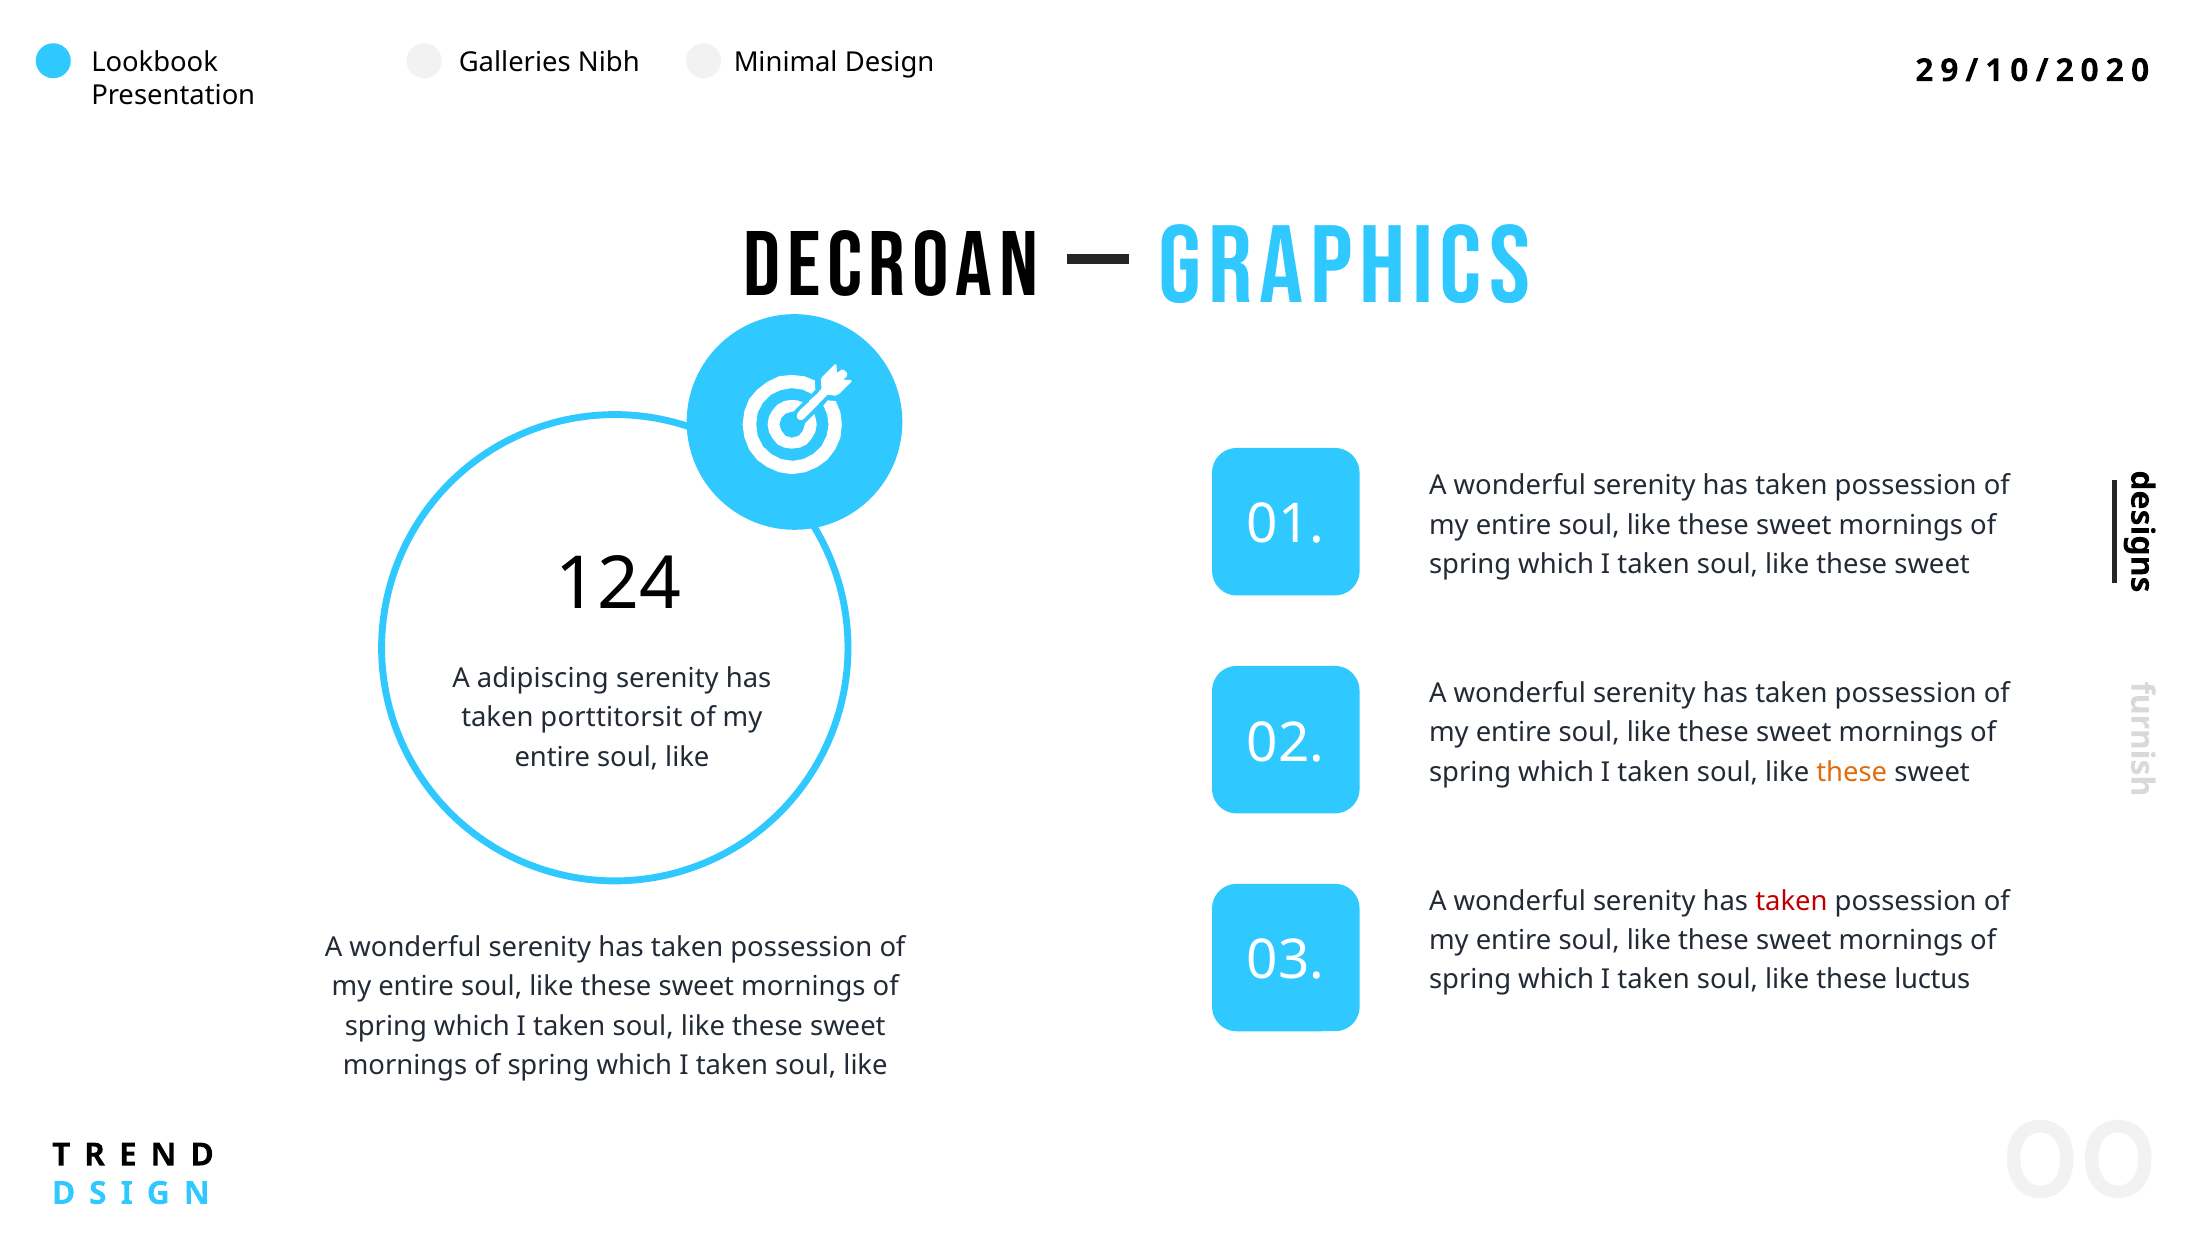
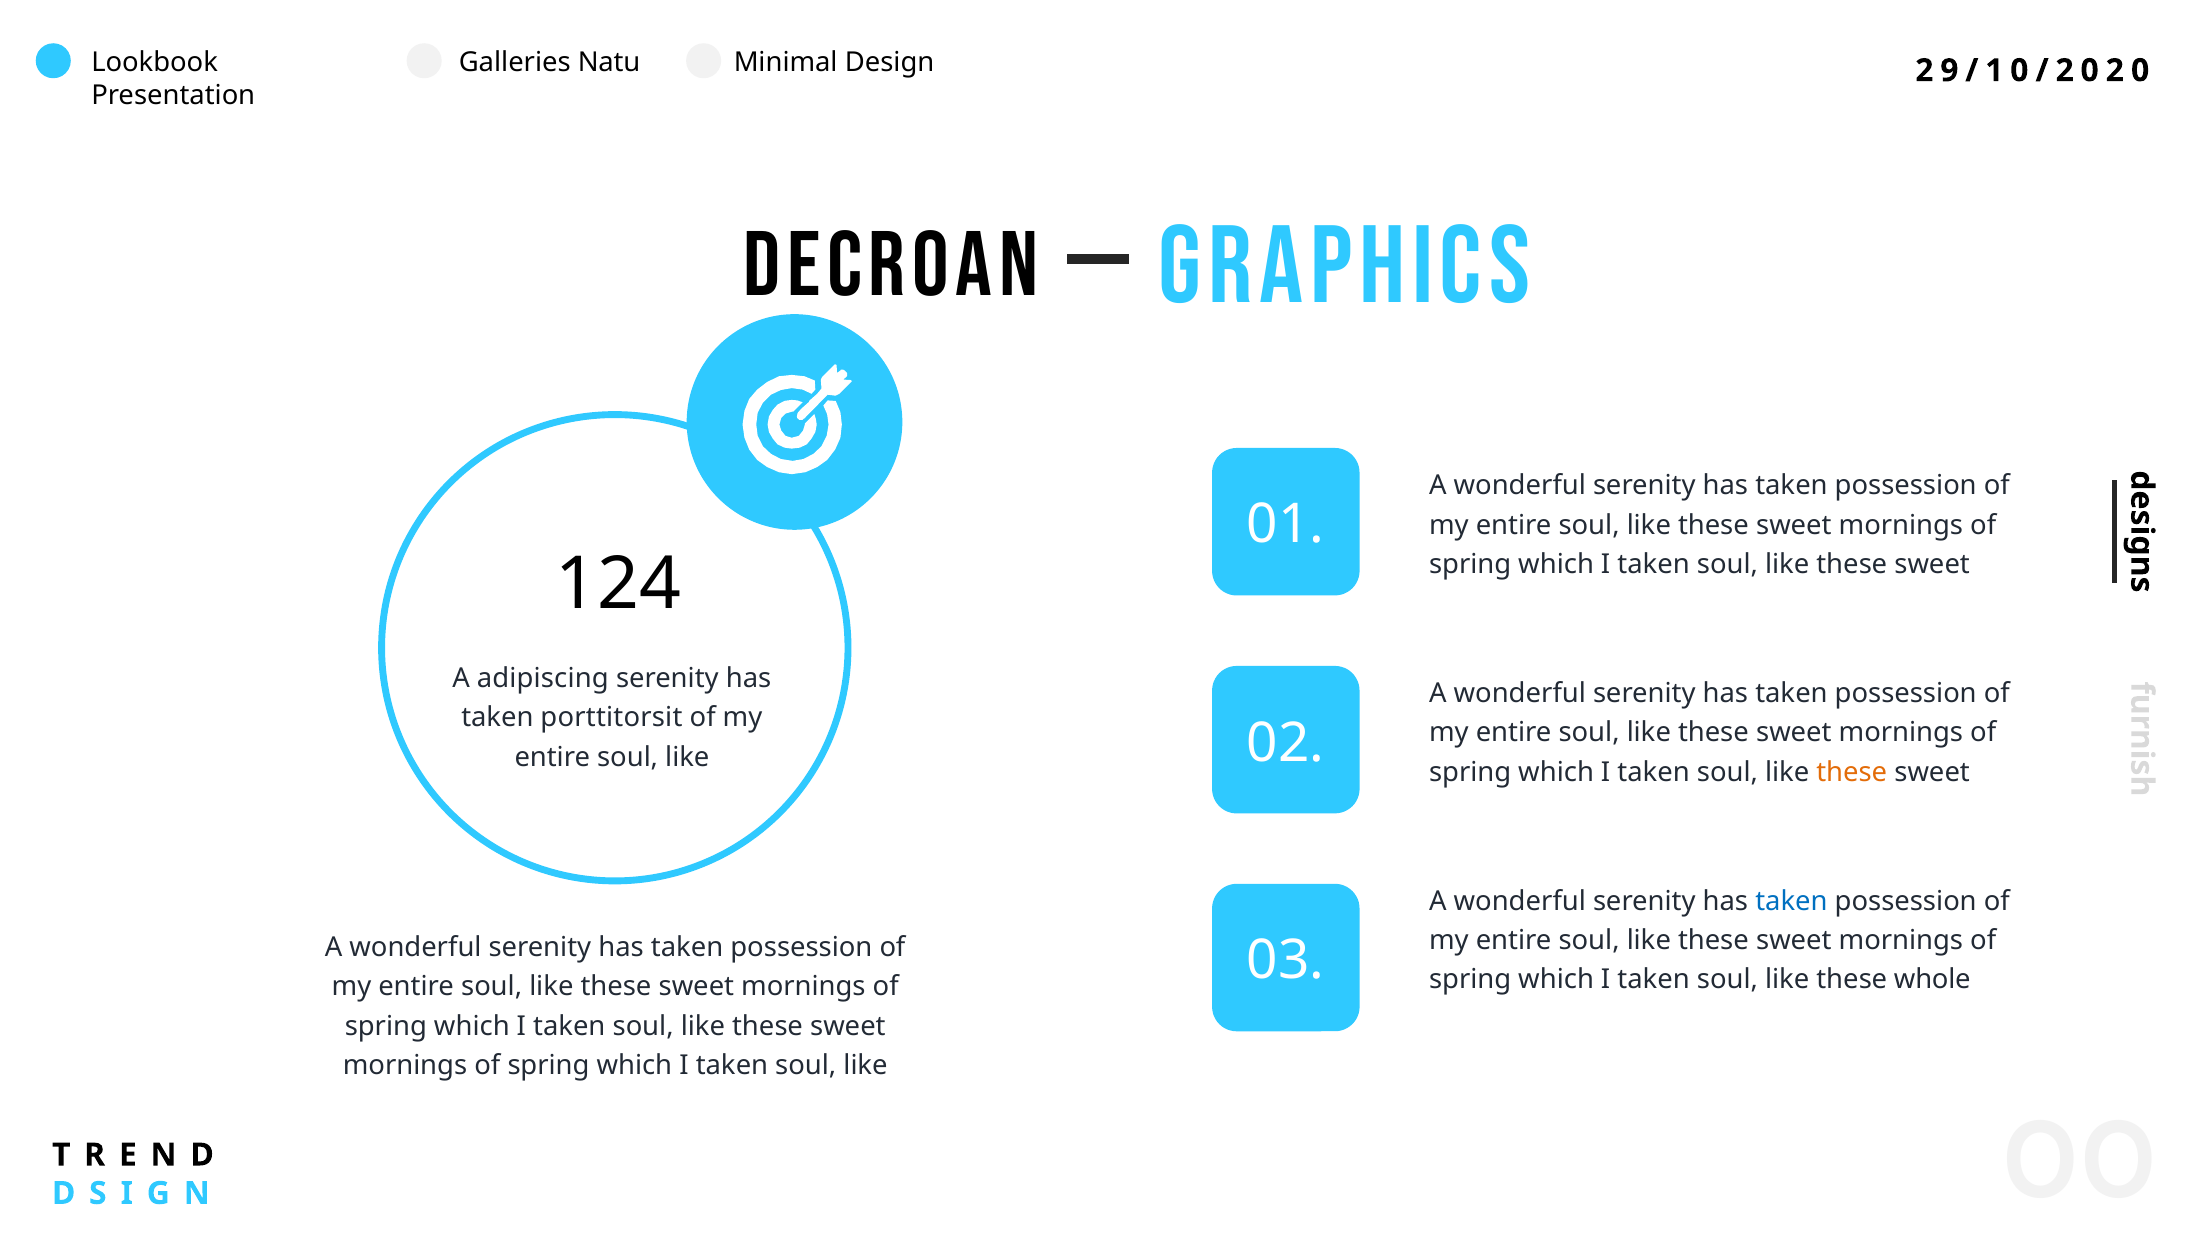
Nibh: Nibh -> Natu
taken at (1791, 901) colour: red -> blue
luctus: luctus -> whole
